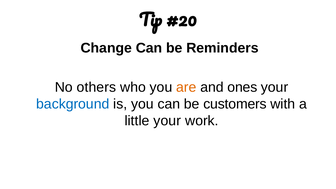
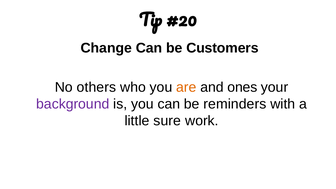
Reminders: Reminders -> Customers
background colour: blue -> purple
customers: customers -> reminders
little your: your -> sure
